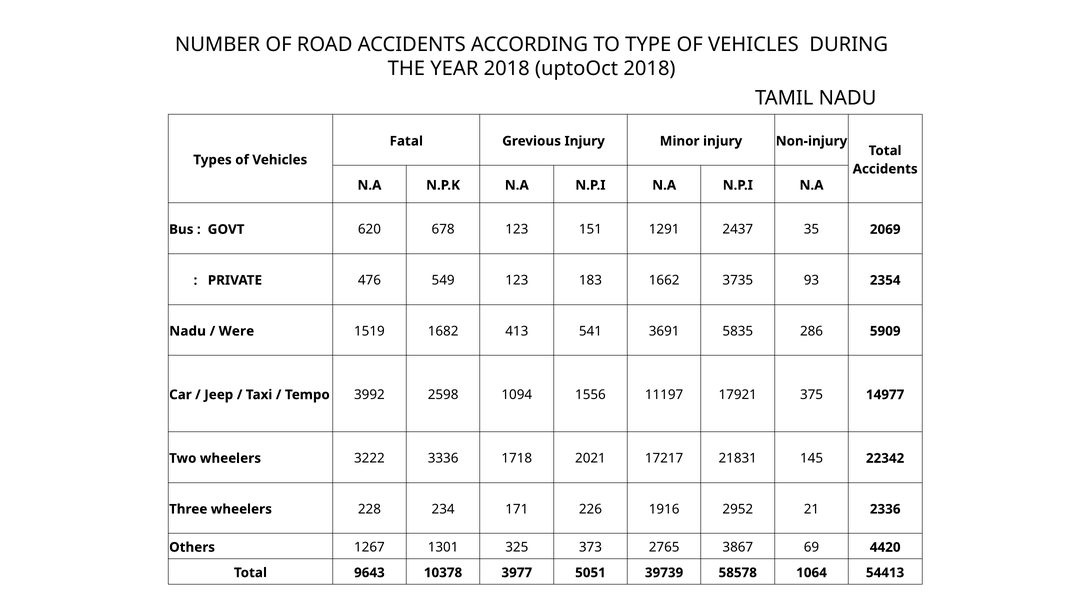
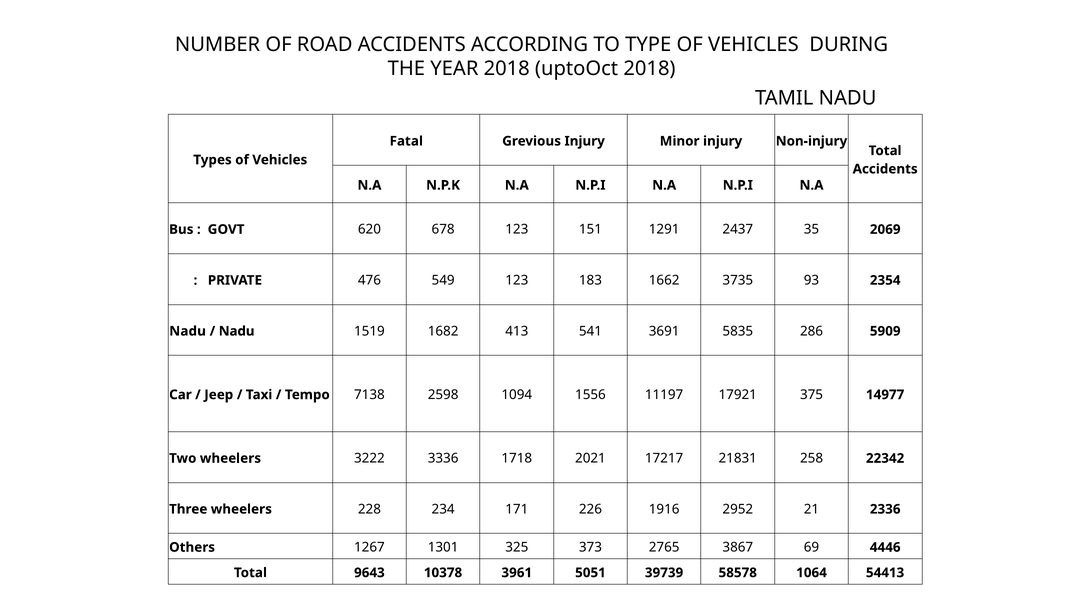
Were at (236, 331): Were -> Nadu
3992: 3992 -> 7138
145: 145 -> 258
4420: 4420 -> 4446
3977: 3977 -> 3961
